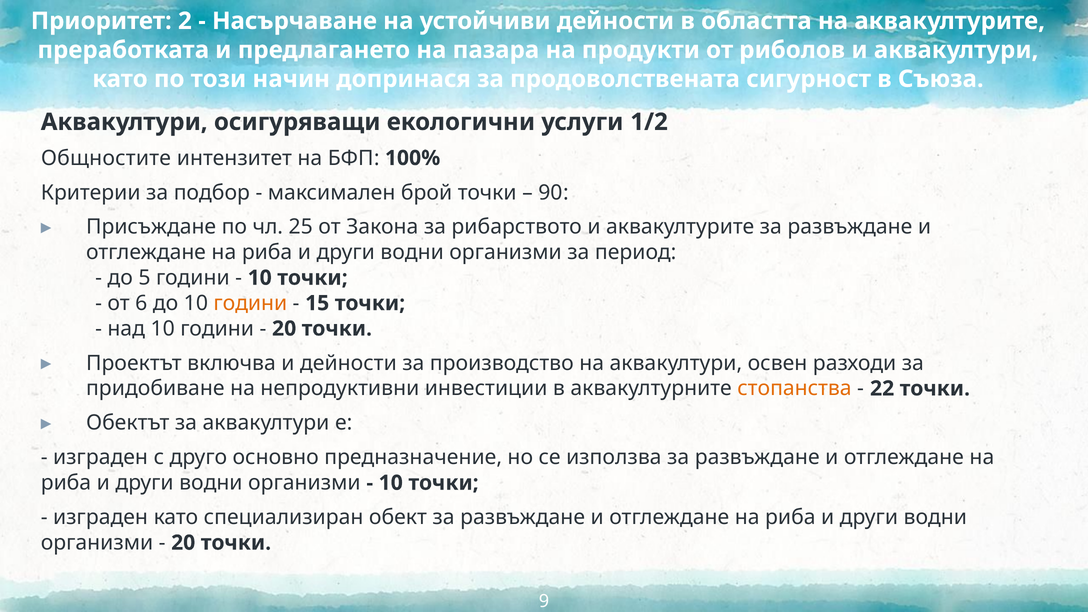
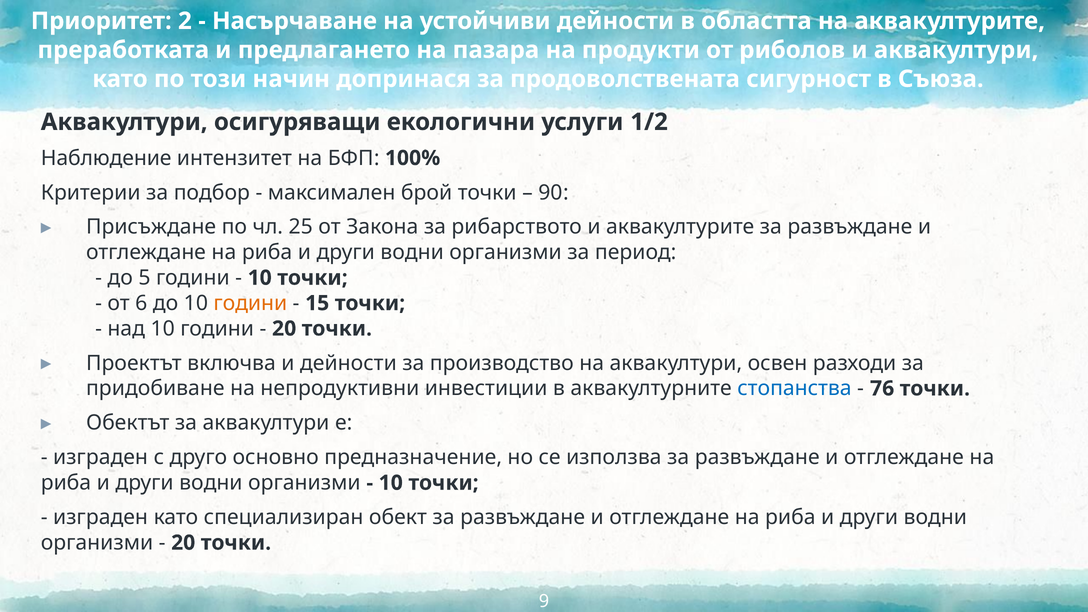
Общностите: Общностите -> Наблюдение
стопанства colour: orange -> blue
22: 22 -> 76
